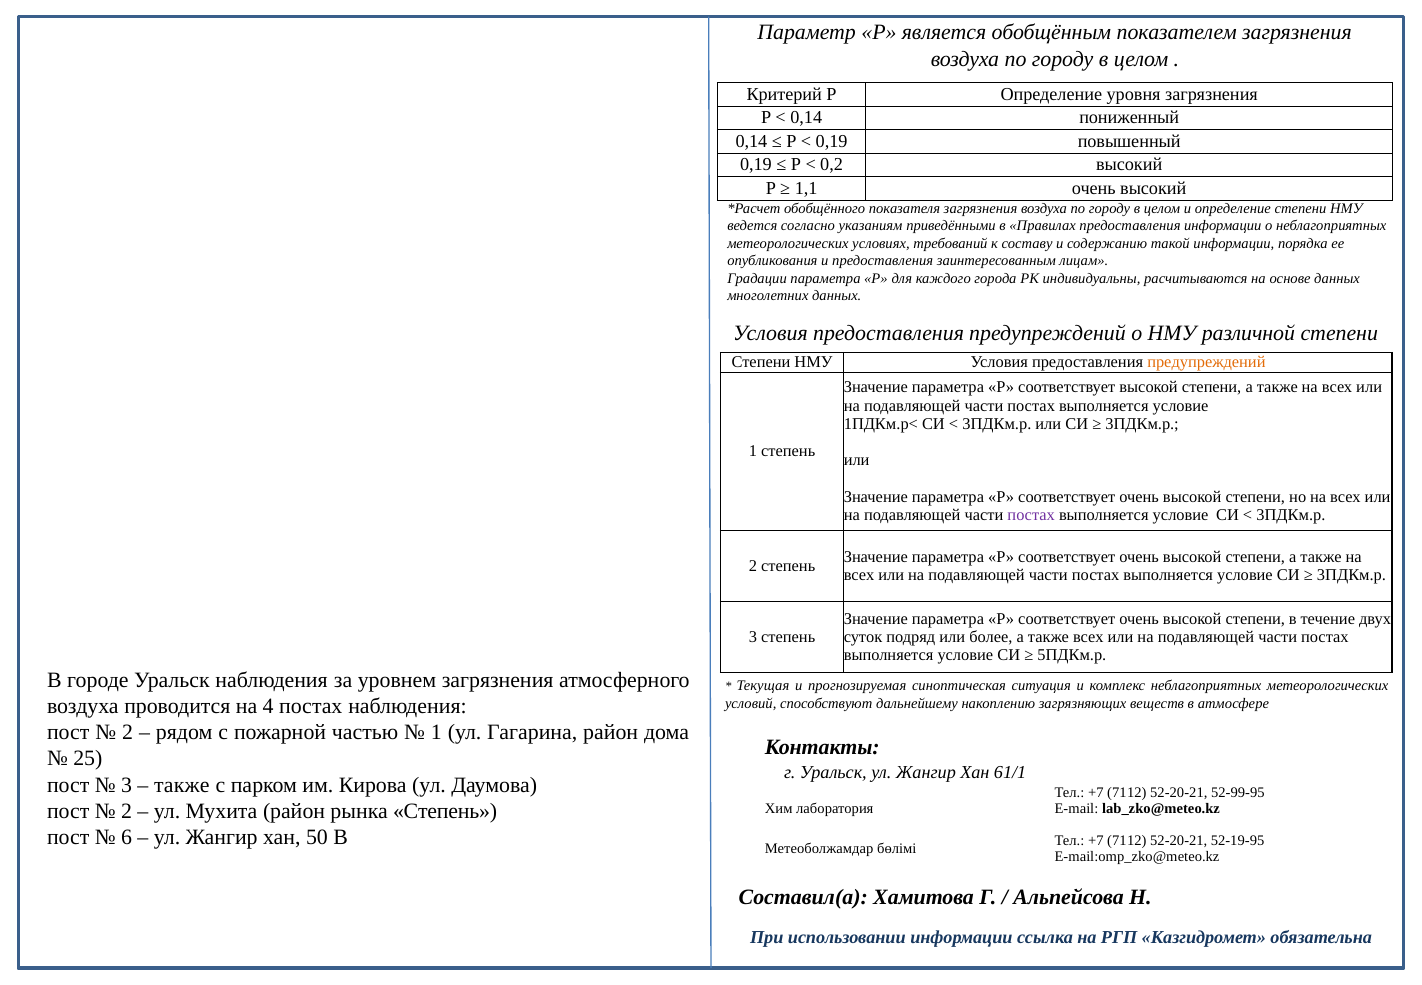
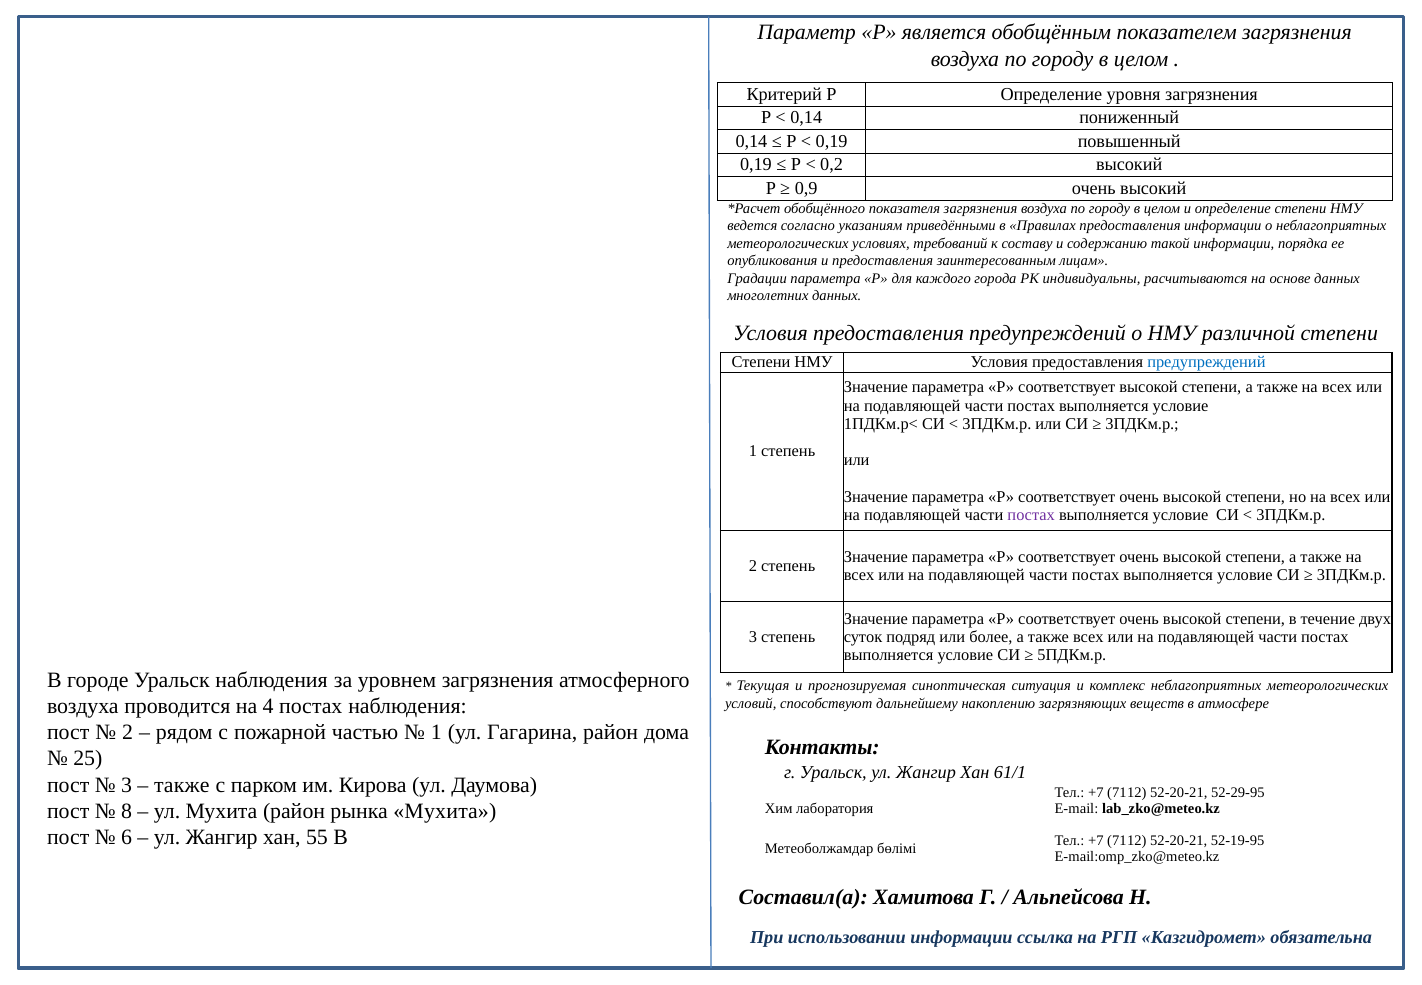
1,1: 1,1 -> 0,9
предупреждений at (1206, 362) colour: orange -> blue
52-99-95: 52-99-95 -> 52-29-95
2 at (127, 811): 2 -> 8
рынка Степень: Степень -> Мухита
50: 50 -> 55
